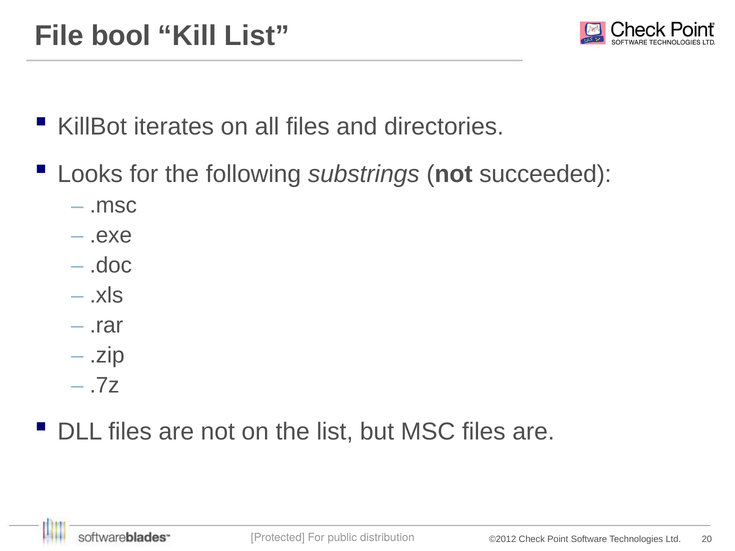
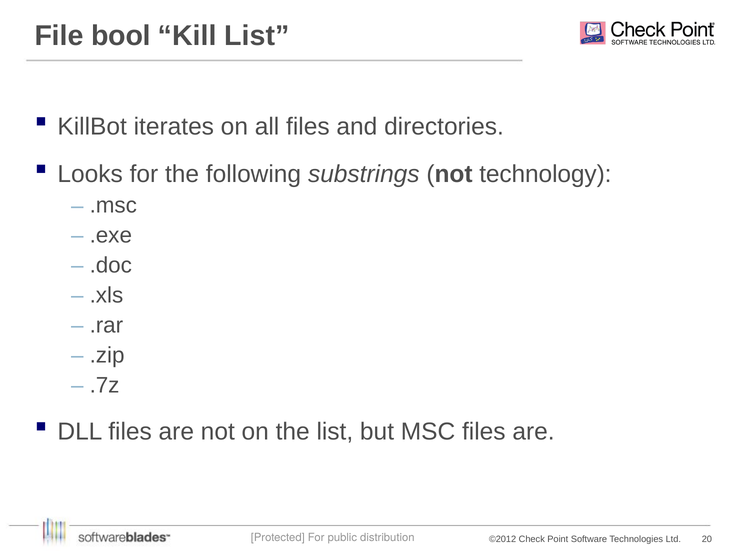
succeeded: succeeded -> technology
